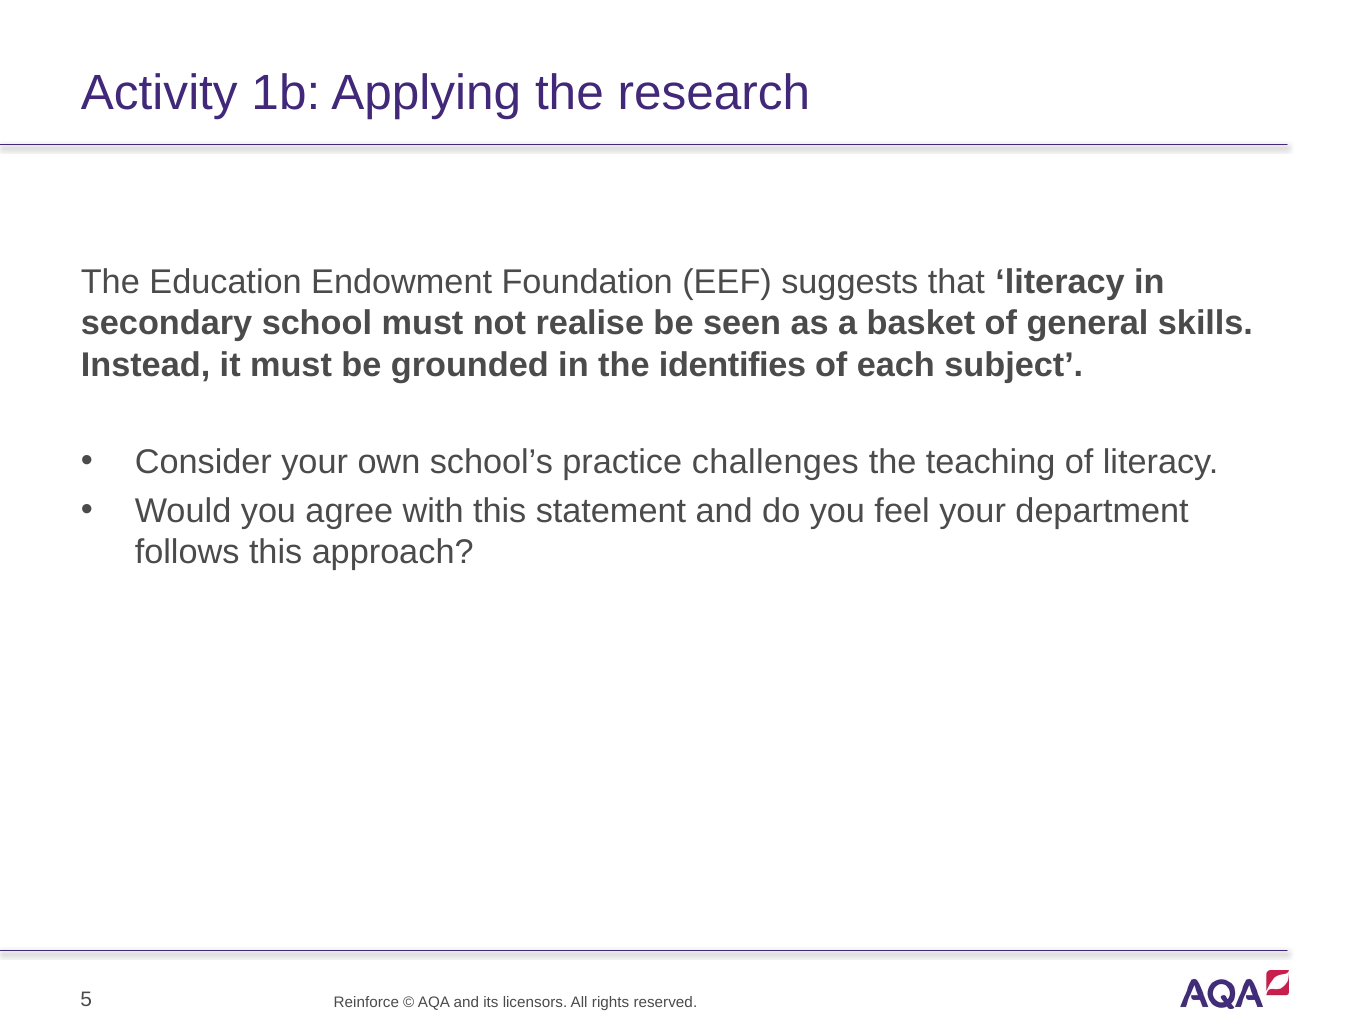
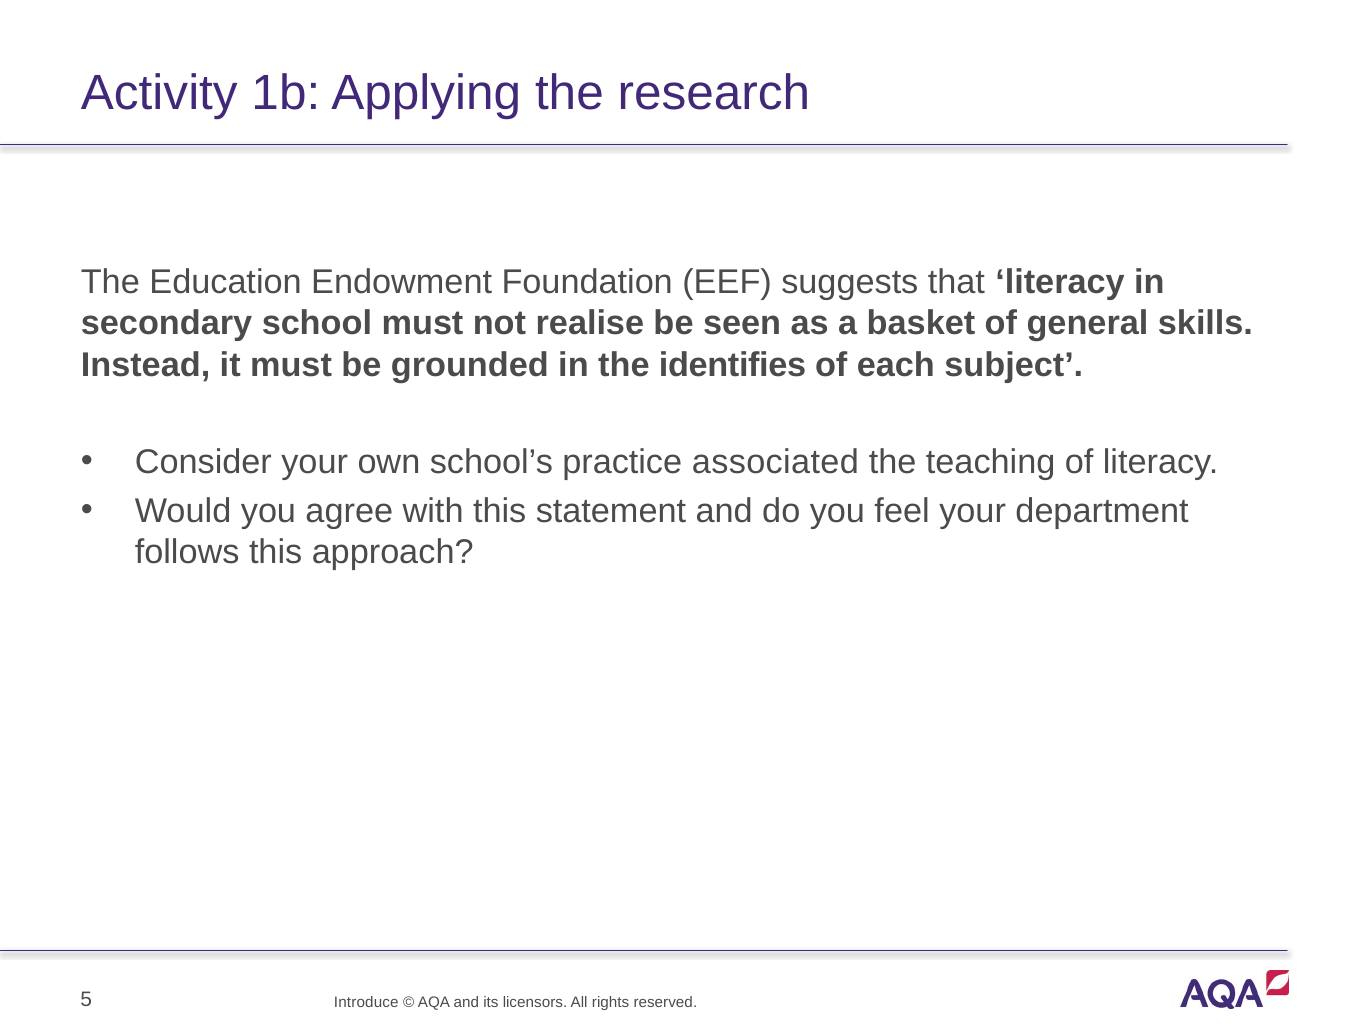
challenges: challenges -> associated
Reinforce: Reinforce -> Introduce
